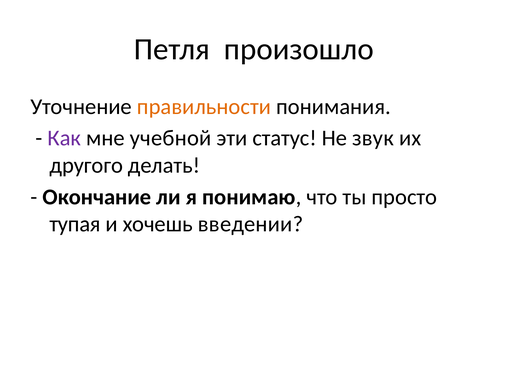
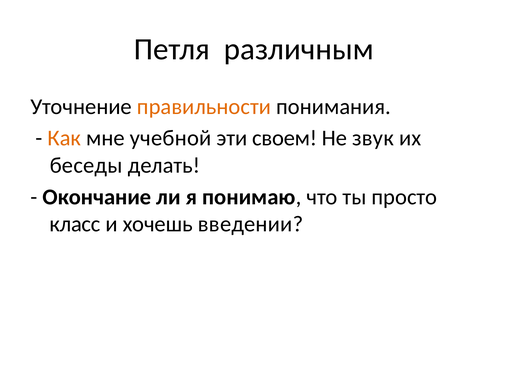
произошло: произошло -> различным
Как colour: purple -> orange
статус: статус -> своем
другого: другого -> беседы
тупая: тупая -> класс
